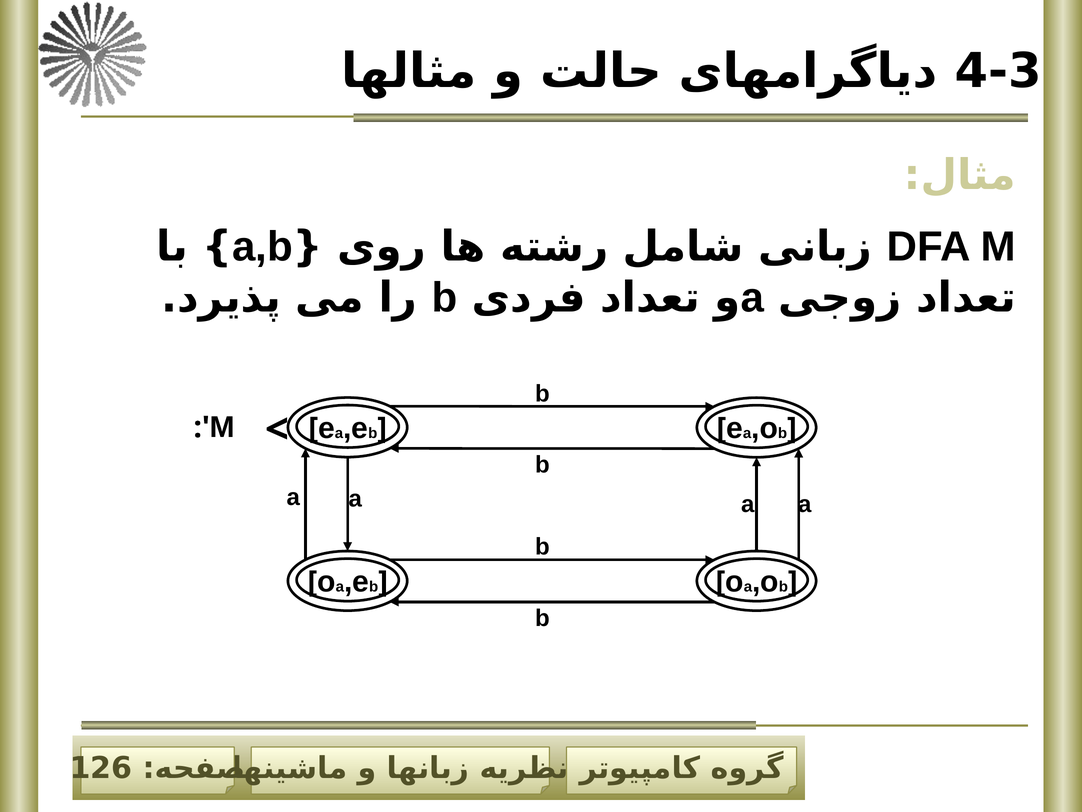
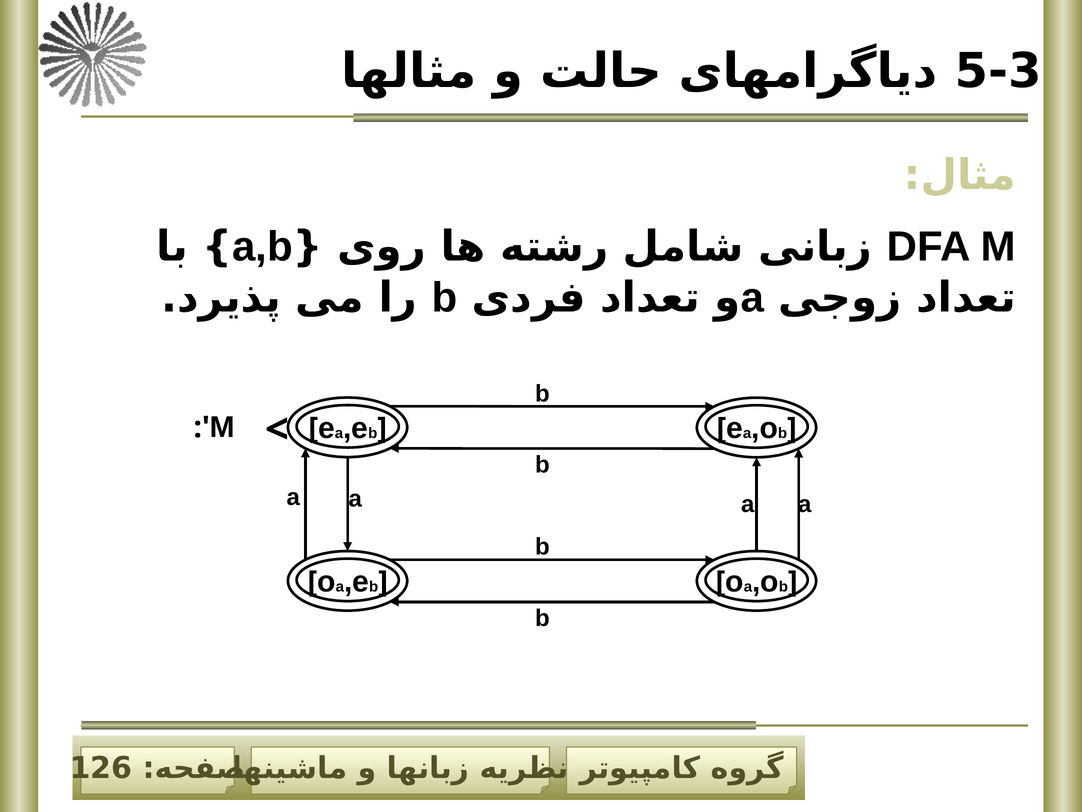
4-3: 4-3 -> 5-3
